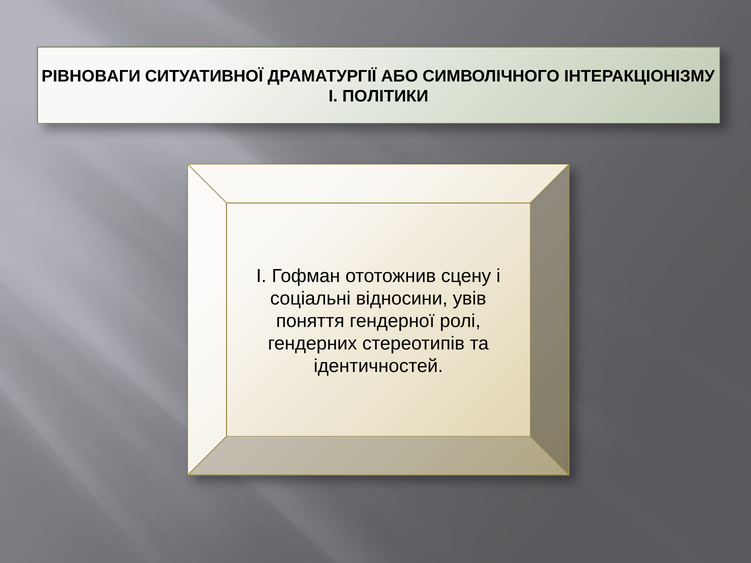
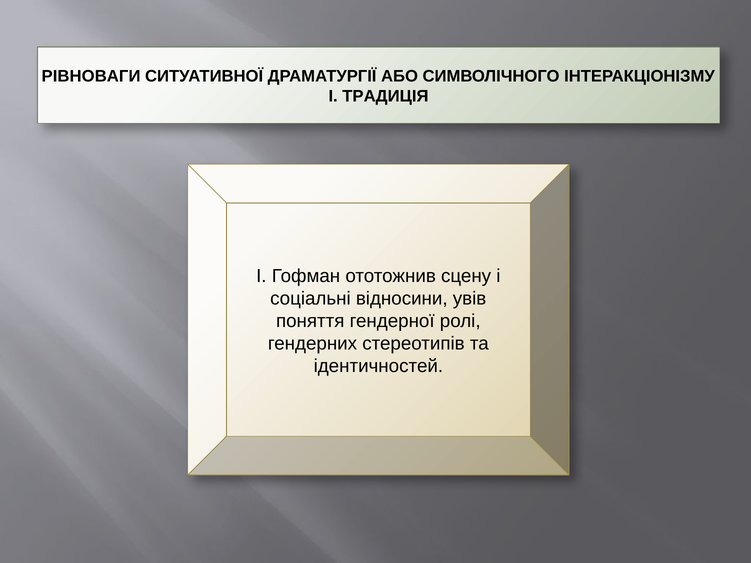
ПОЛІТИКИ: ПОЛІТИКИ -> ТРАДИЦІЯ
